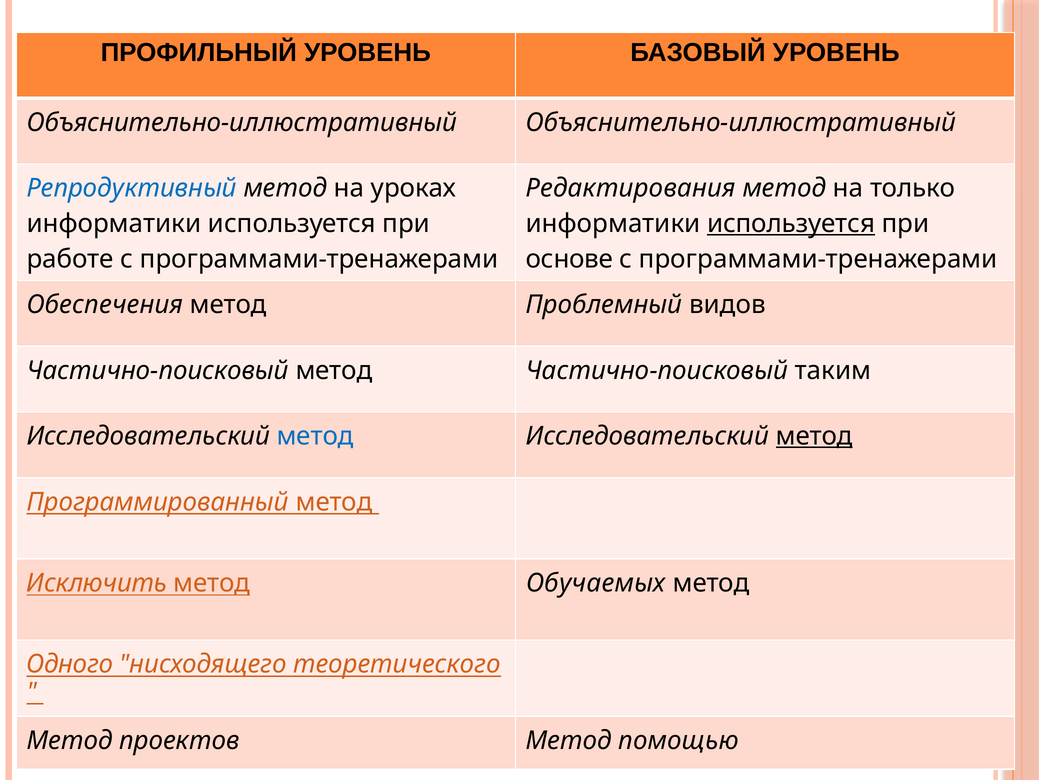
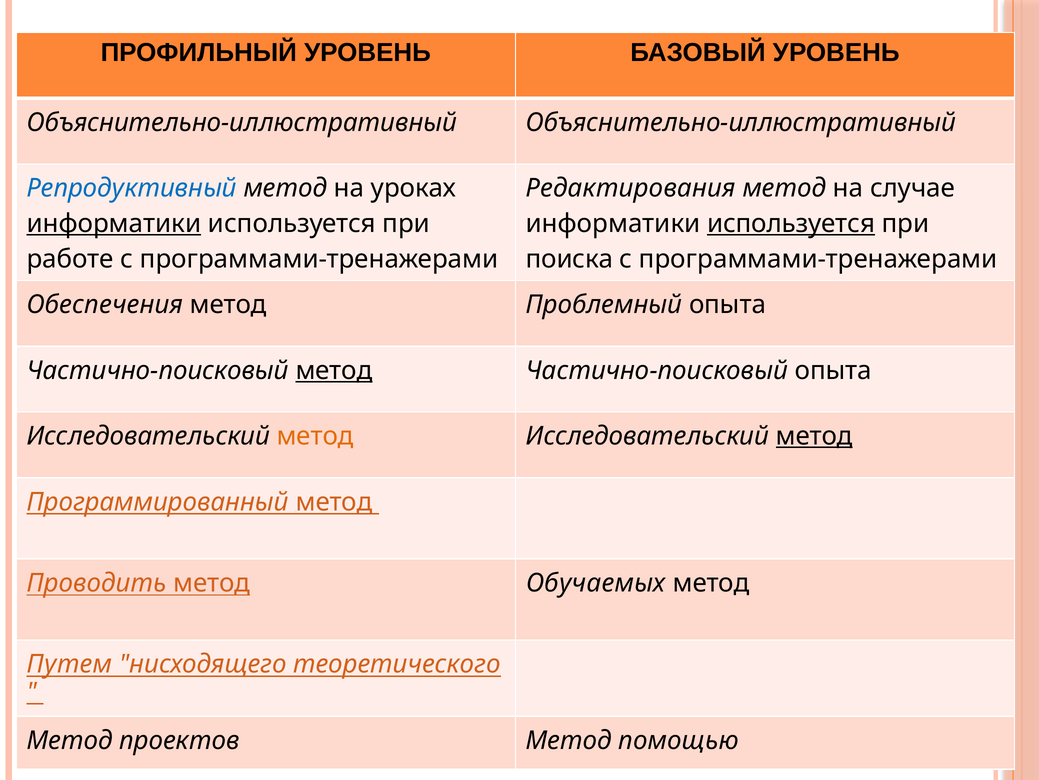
только: только -> случае
информатики at (114, 223) underline: none -> present
основе: основе -> поиска
Проблемный видов: видов -> опыта
метод at (334, 370) underline: none -> present
Частично-поисковый таким: таким -> опыта
метод at (315, 436) colour: blue -> orange
Исключить: Исключить -> Проводить
Одного: Одного -> Путем
